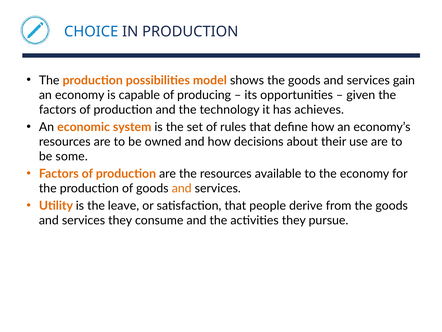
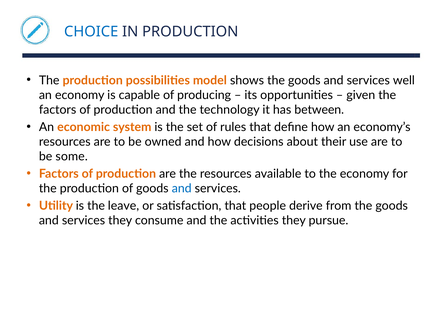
gain: gain -> well
achieves: achieves -> between
and at (182, 188) colour: orange -> blue
